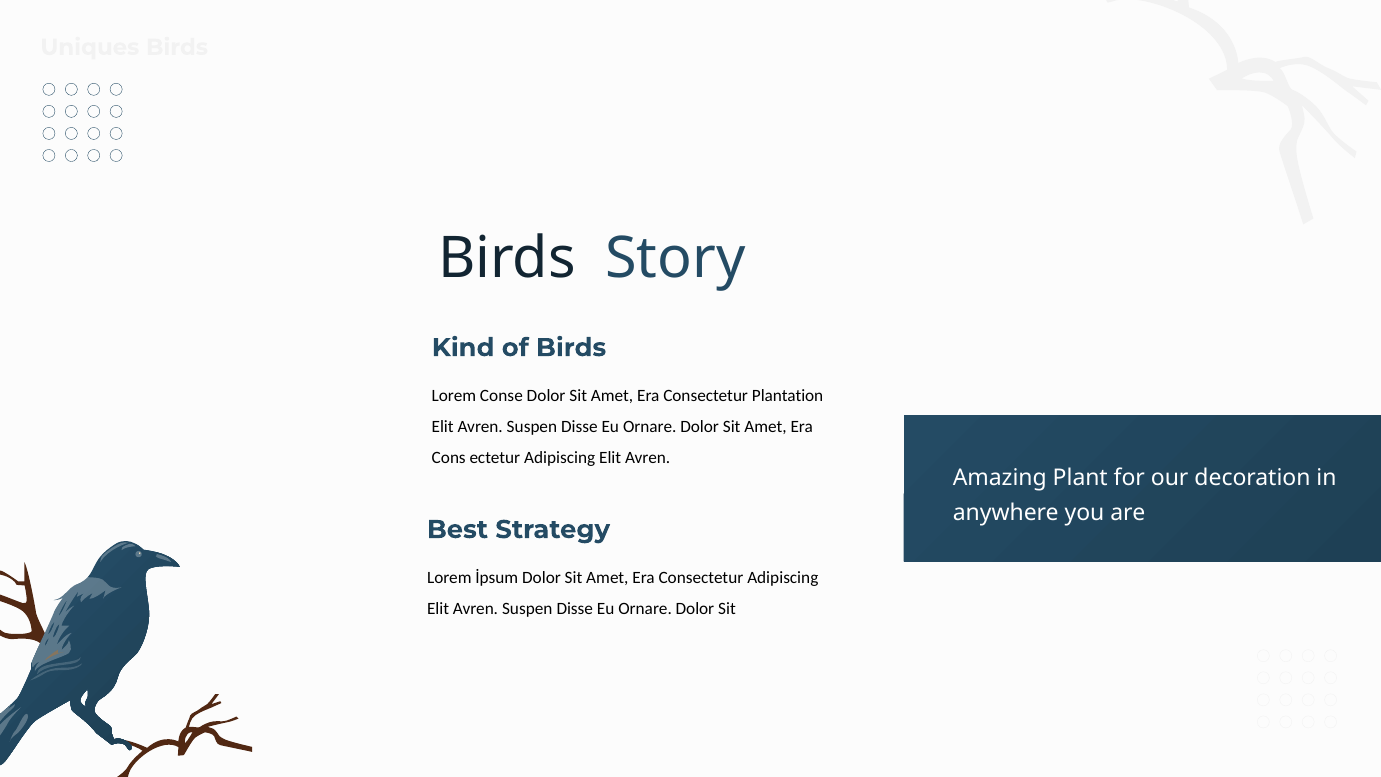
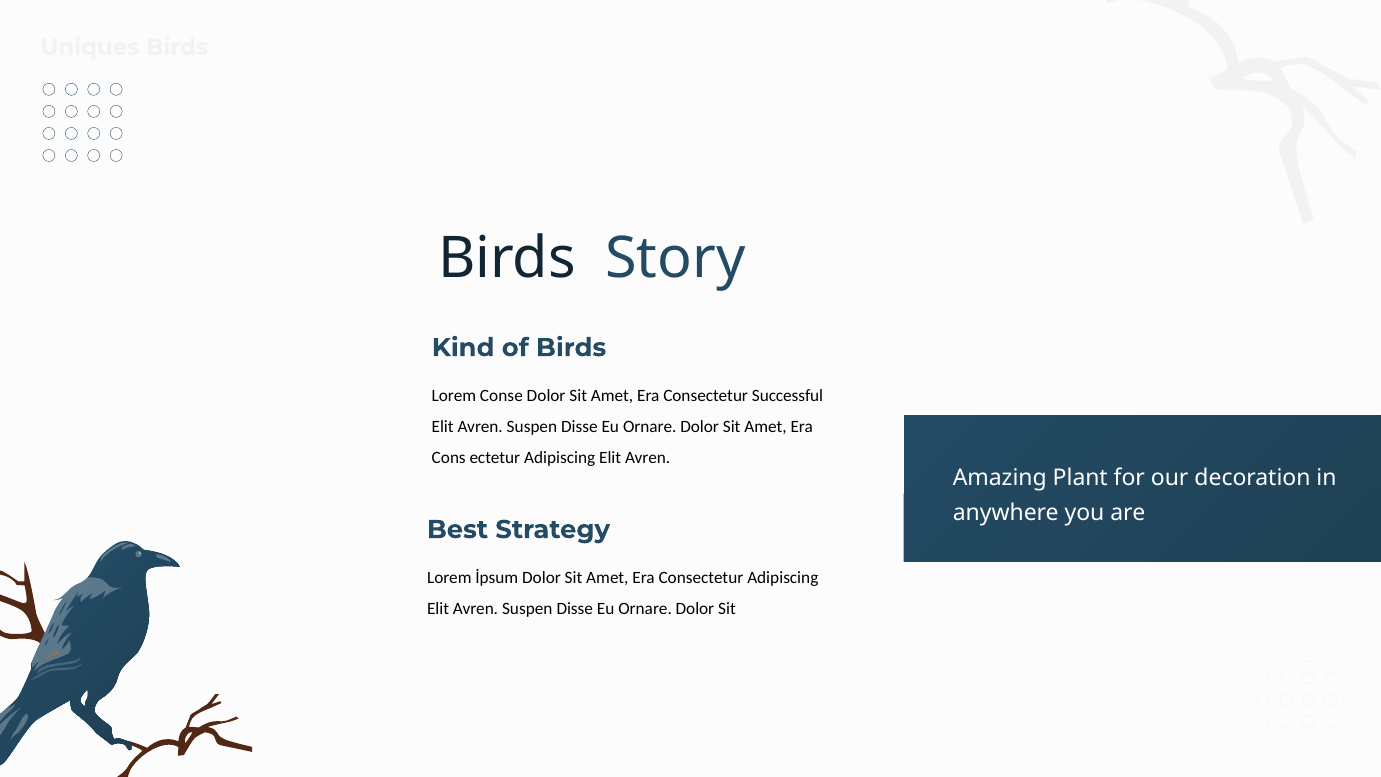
Plantation: Plantation -> Successful
